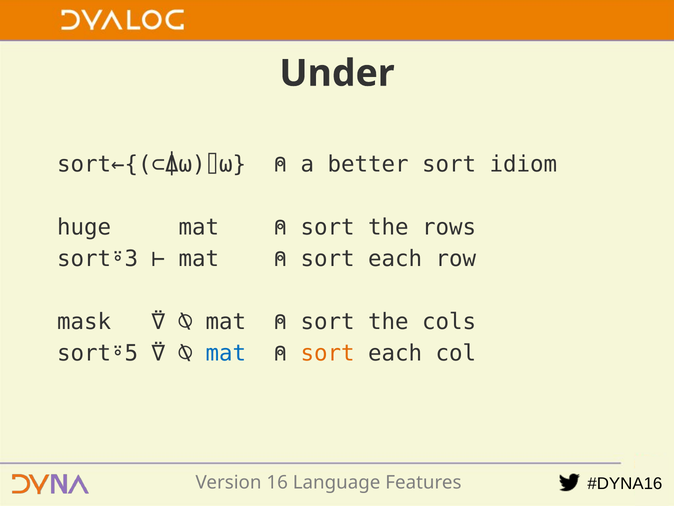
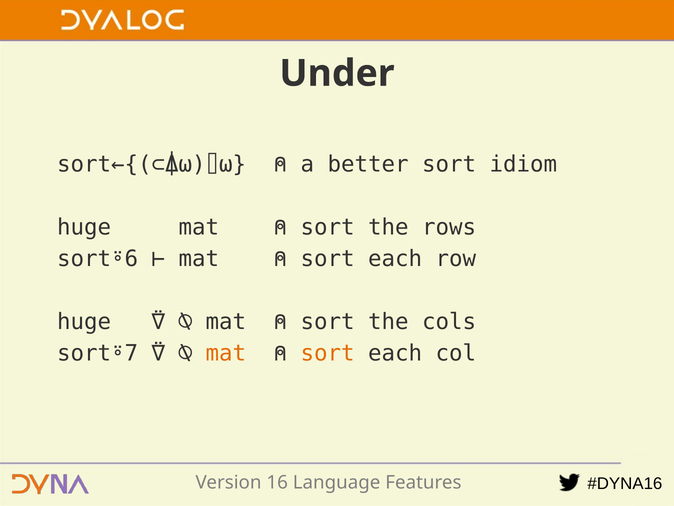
sort⍤3: sort⍤3 -> sort⍤6
mask at (84, 322): mask -> huge
sort⍤5: sort⍤5 -> sort⍤7
mat at (226, 353) colour: blue -> orange
